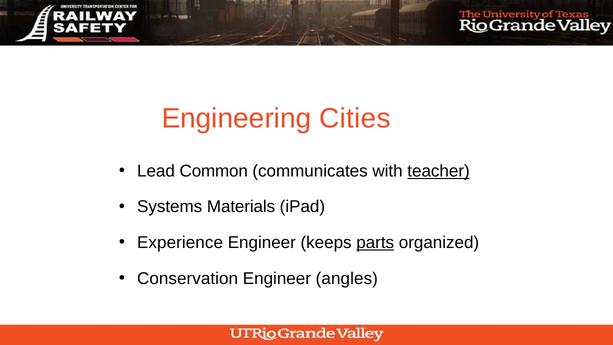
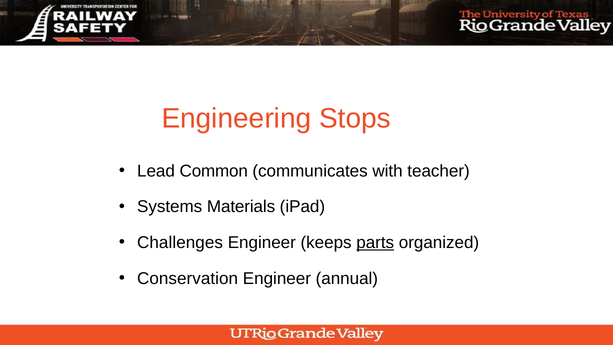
Cities: Cities -> Stops
teacher underline: present -> none
Experience: Experience -> Challenges
angles: angles -> annual
